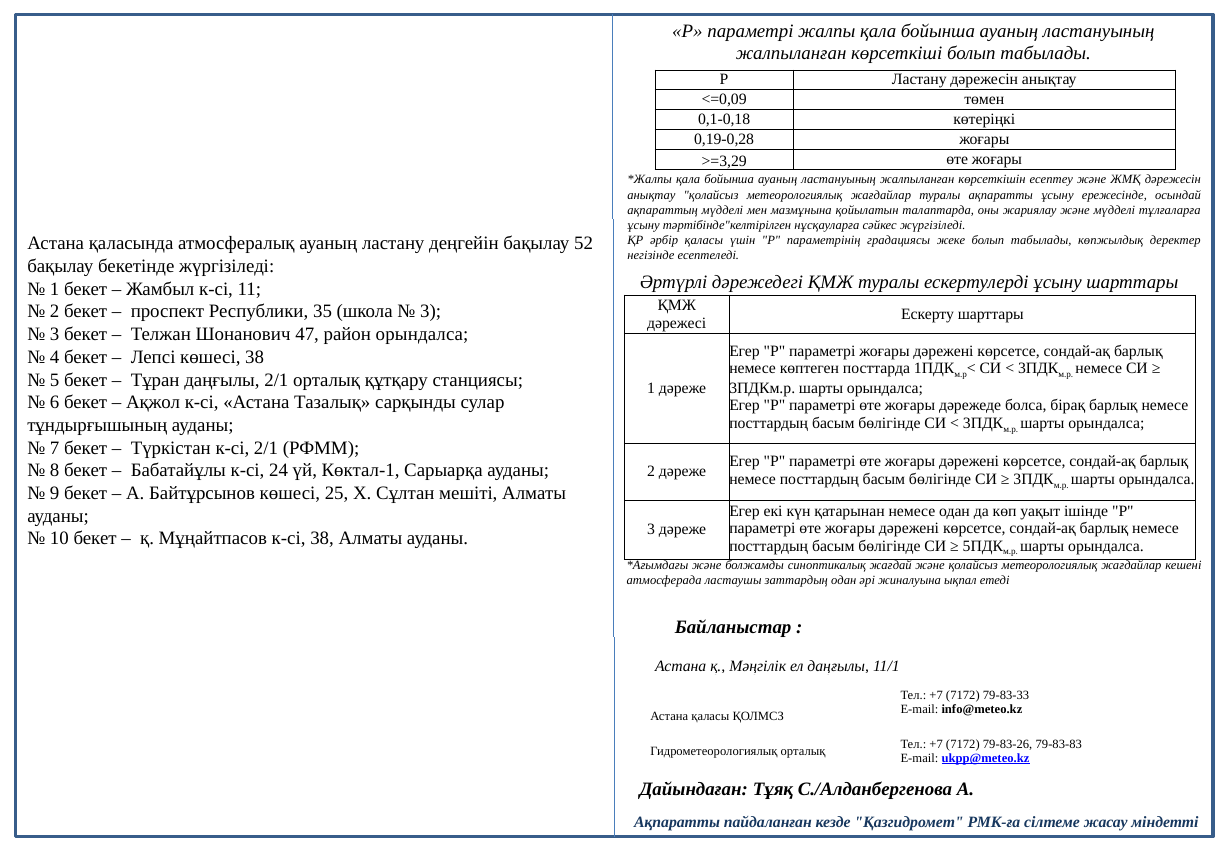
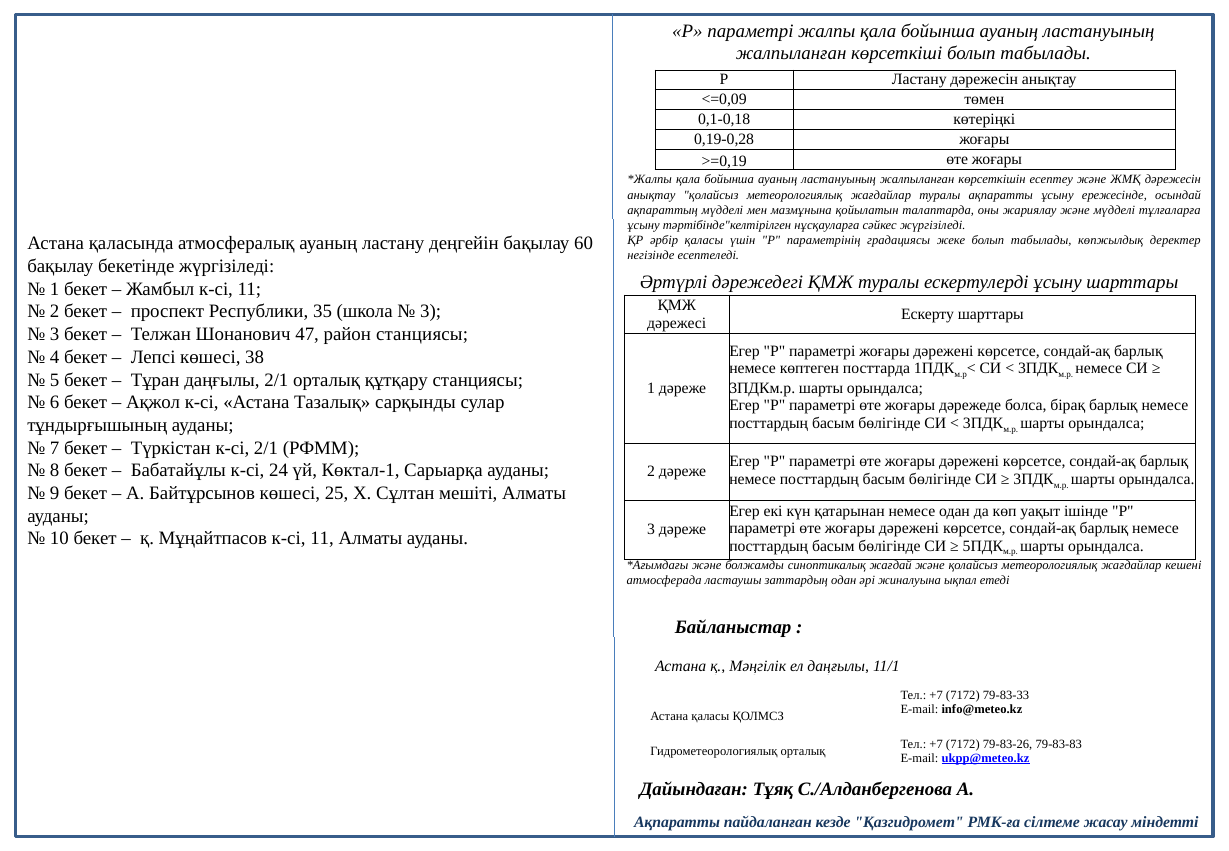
>=3,29: >=3,29 -> >=0,19
52: 52 -> 60
район орындалса: орындалса -> станциясы
Мұңайтпасов к-сі 38: 38 -> 11
